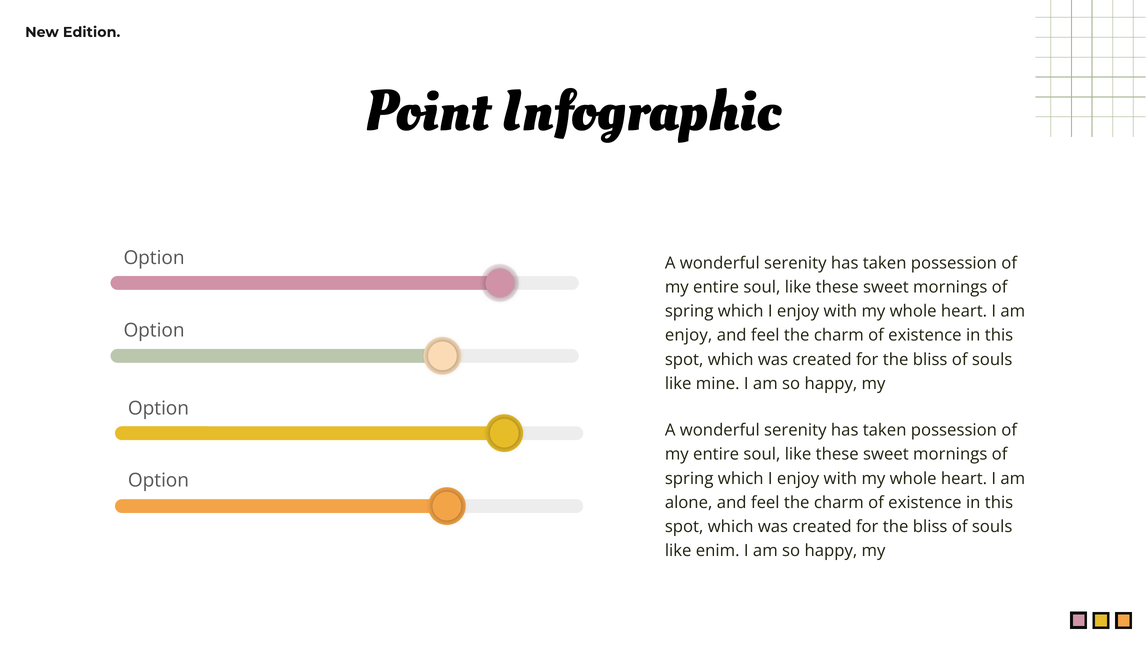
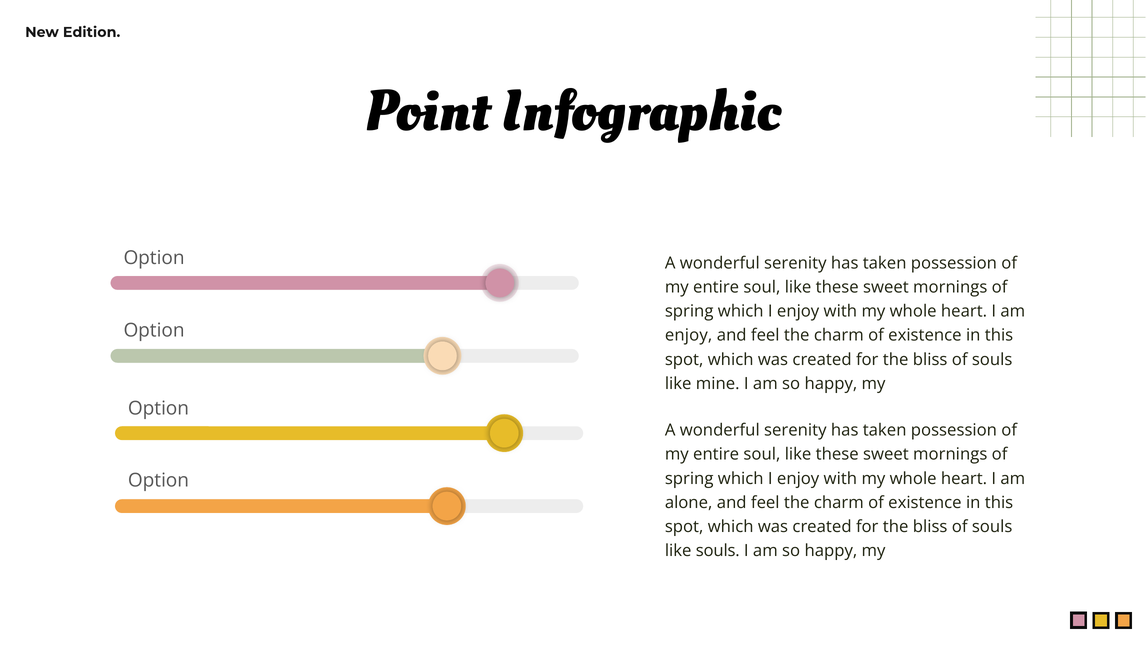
like enim: enim -> souls
